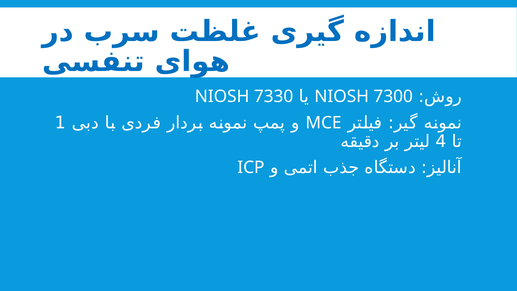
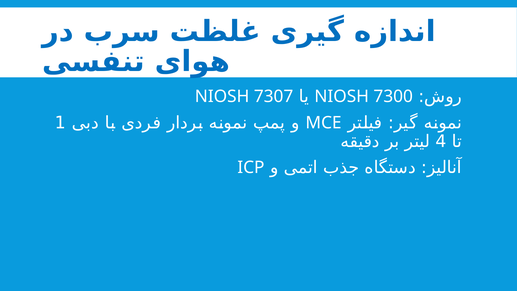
7330: 7330 -> 7307
